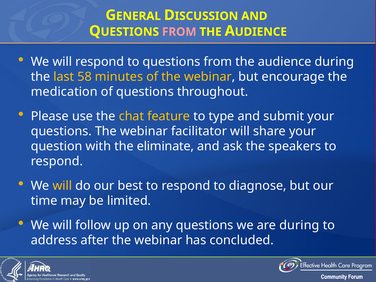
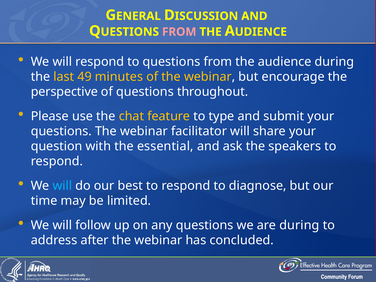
58: 58 -> 49
medication: medication -> perspective
eliminate: eliminate -> essential
will at (62, 186) colour: yellow -> light blue
